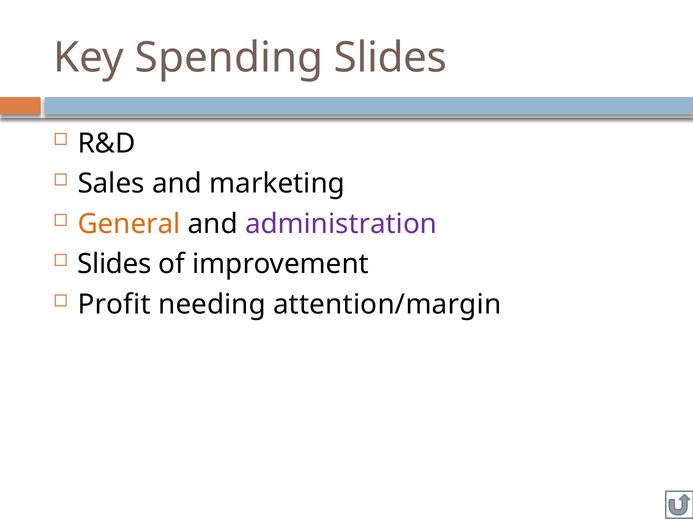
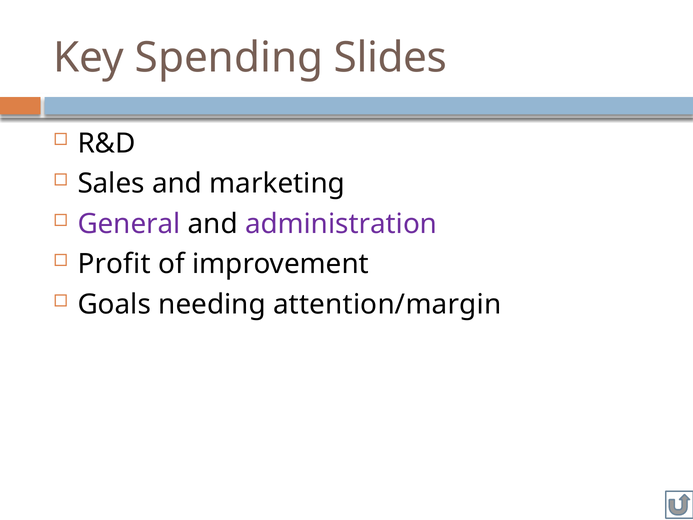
General colour: orange -> purple
Slides at (114, 264): Slides -> Profit
Profit: Profit -> Goals
